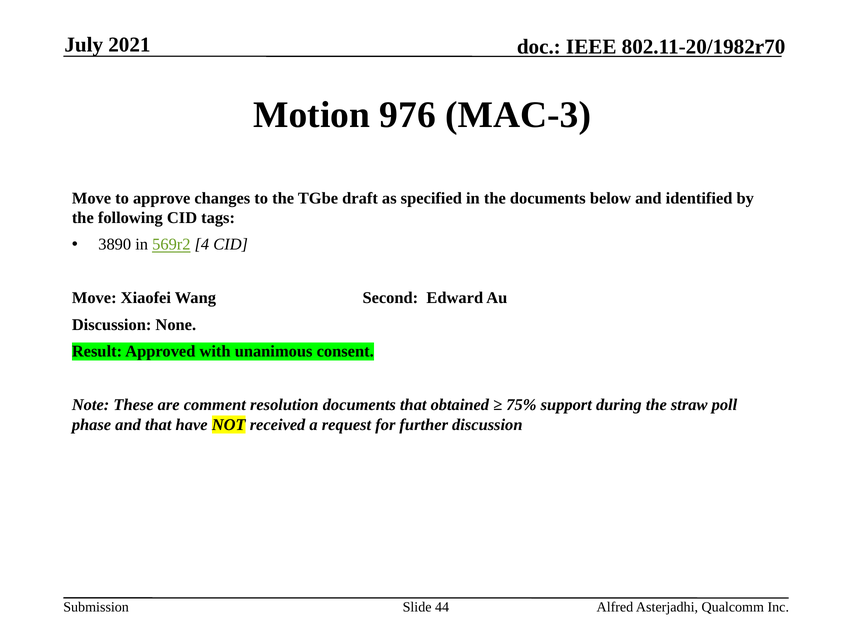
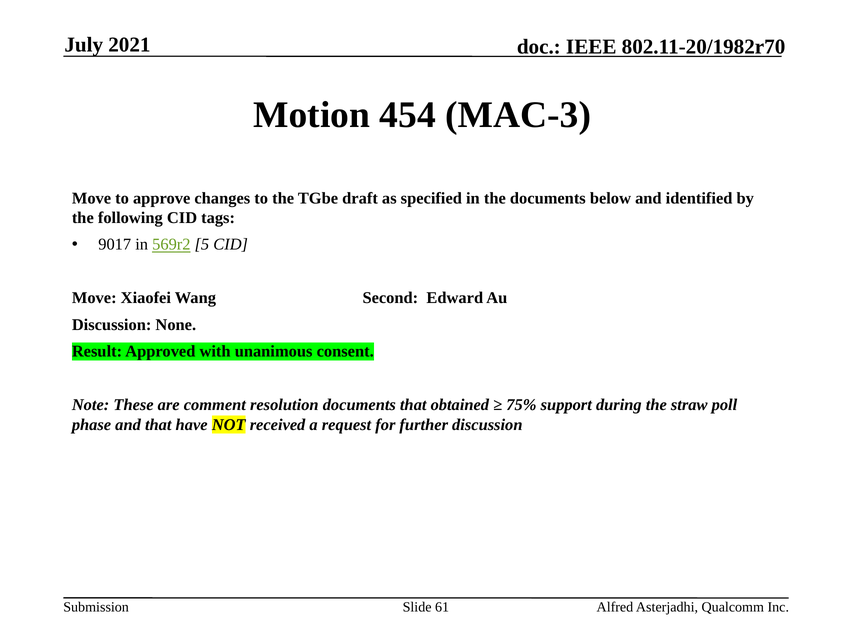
976: 976 -> 454
3890: 3890 -> 9017
4: 4 -> 5
44: 44 -> 61
